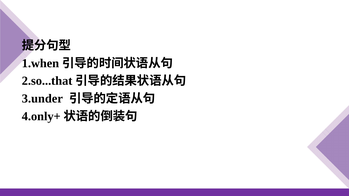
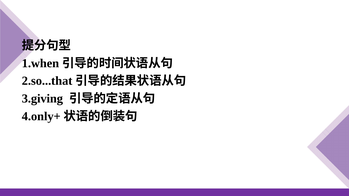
3.under: 3.under -> 3.giving
